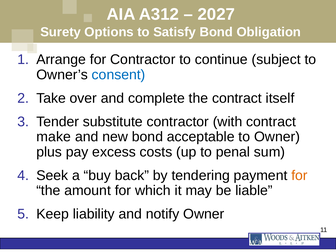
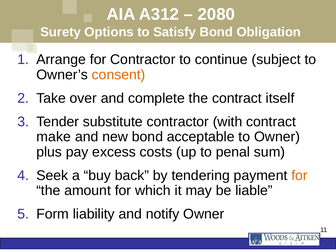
2027: 2027 -> 2080
consent colour: blue -> orange
Keep: Keep -> Form
